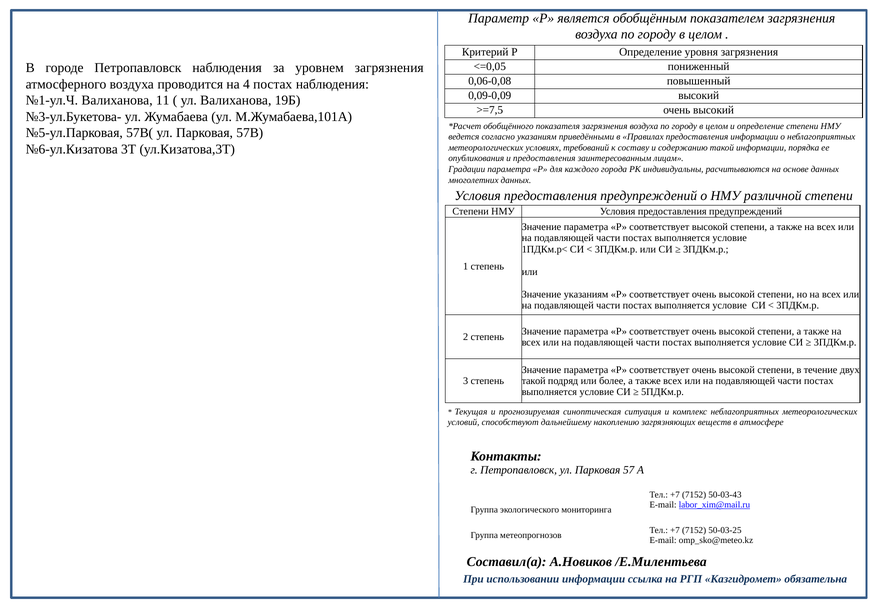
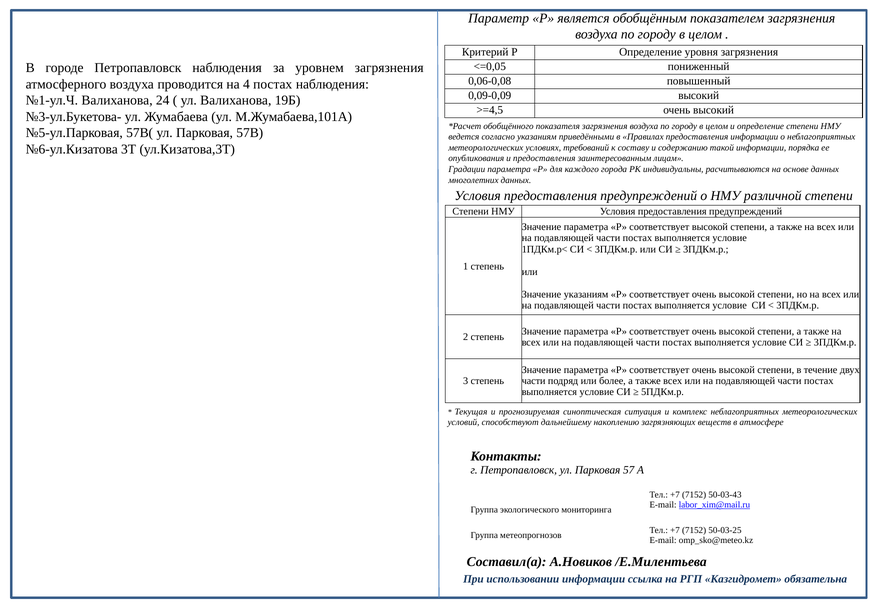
11: 11 -> 24
>=7,5: >=7,5 -> >=4,5
такой at (534, 381): такой -> части
